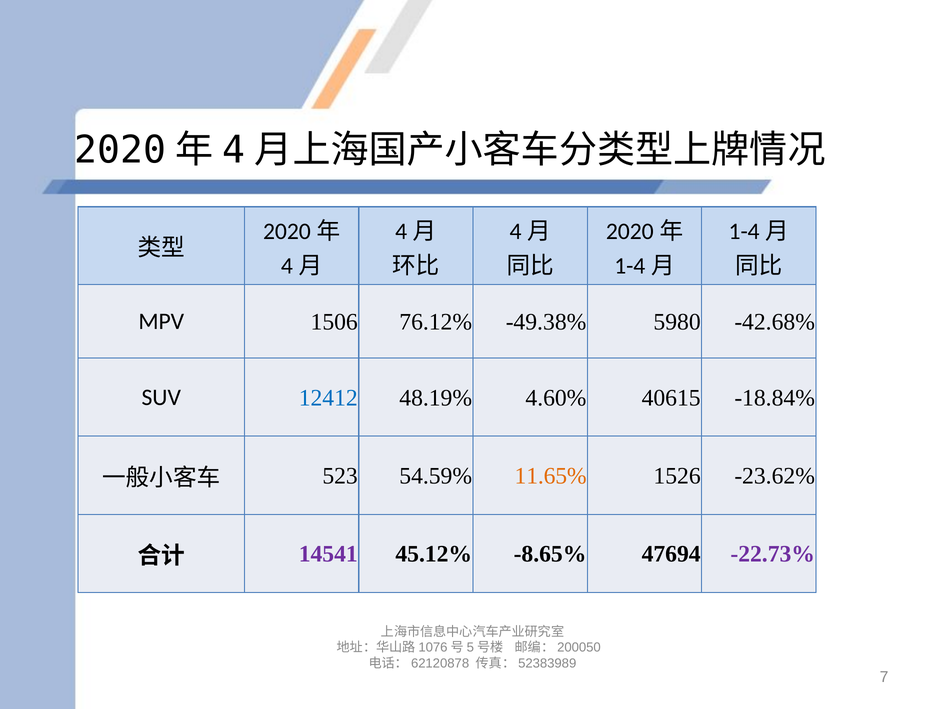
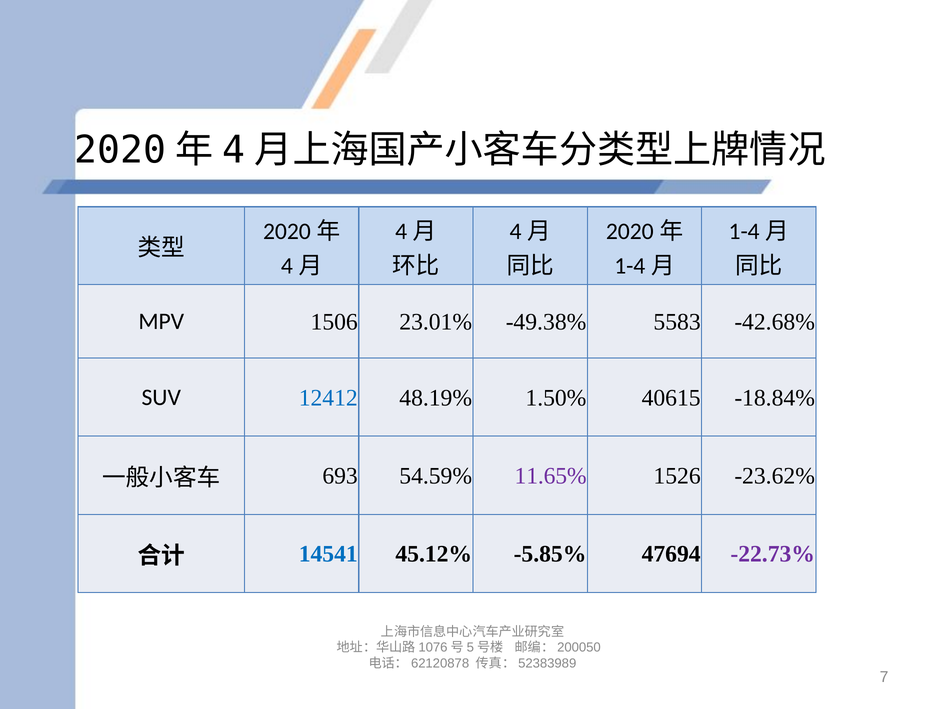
76.12%: 76.12% -> 23.01%
5980: 5980 -> 5583
4.60%: 4.60% -> 1.50%
523: 523 -> 693
11.65% colour: orange -> purple
14541 colour: purple -> blue
-8.65%: -8.65% -> -5.85%
